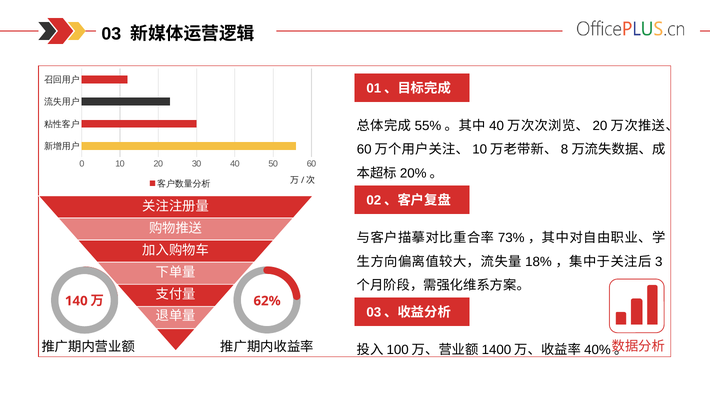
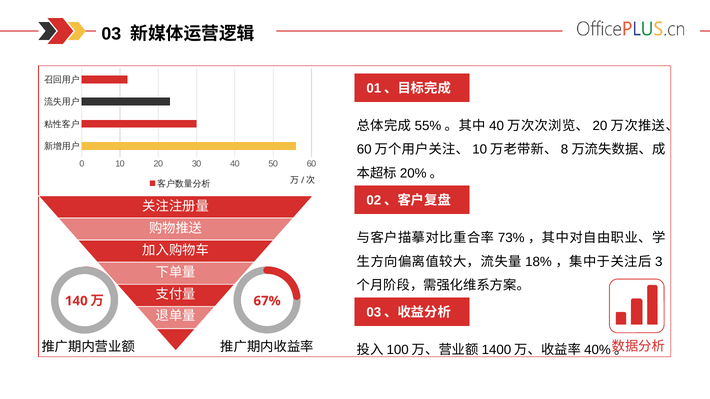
62%: 62% -> 67%
